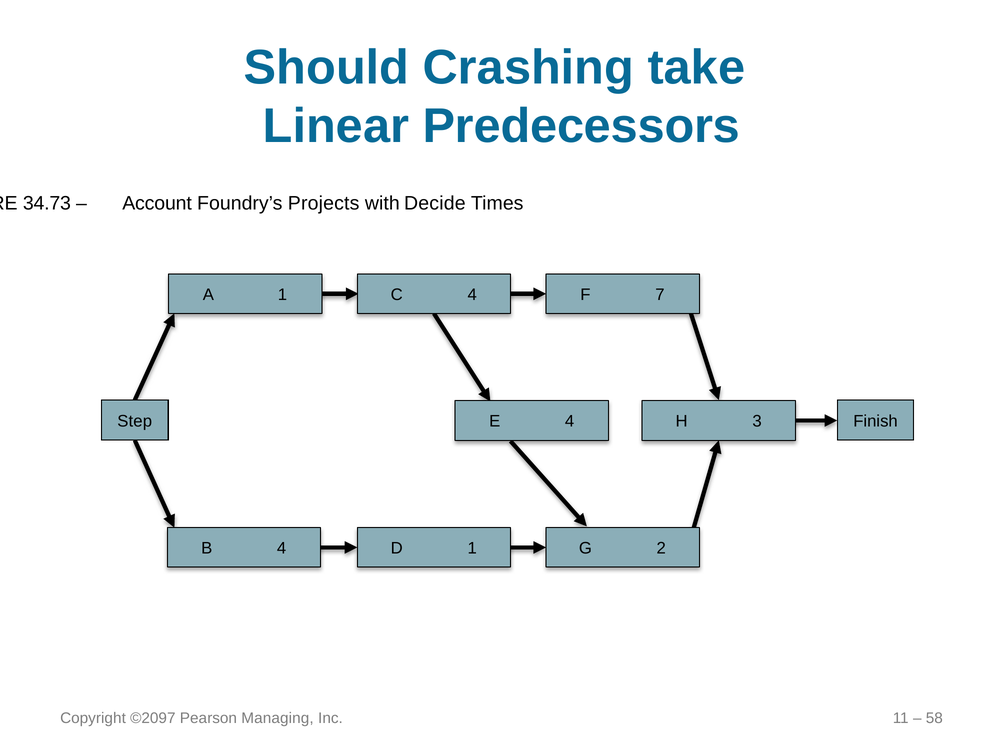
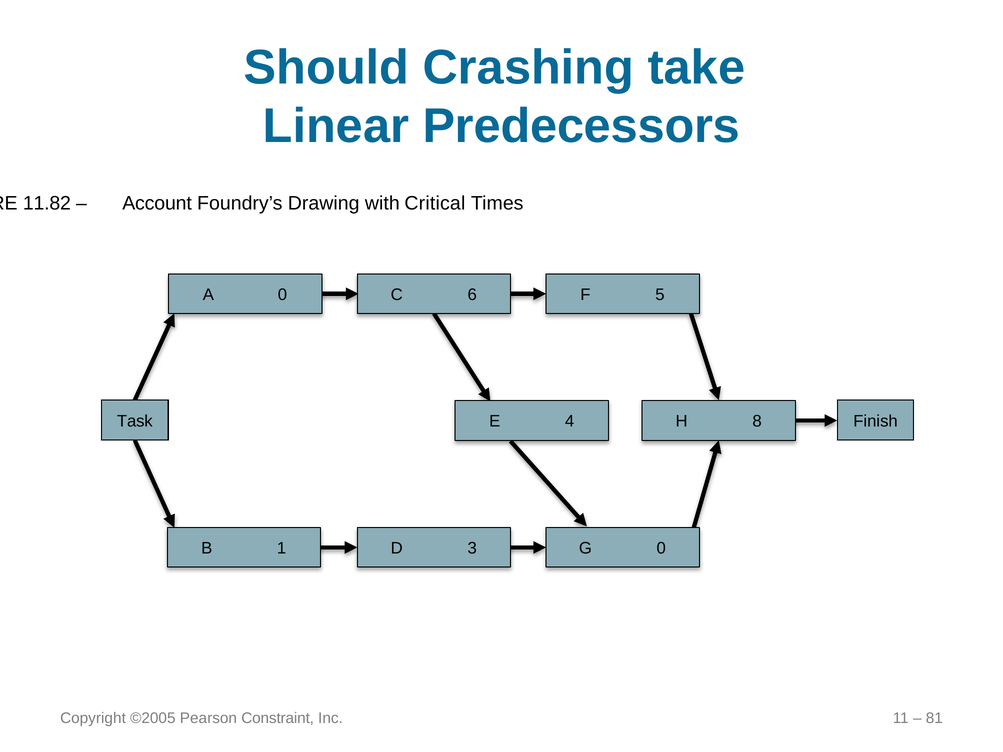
34.73: 34.73 -> 11.82
Projects: Projects -> Drawing
Decide: Decide -> Critical
A 1: 1 -> 0
C 4: 4 -> 6
7: 7 -> 5
Step: Step -> Task
3: 3 -> 8
B 4: 4 -> 1
D 1: 1 -> 3
G 2: 2 -> 0
©2097: ©2097 -> ©2005
Managing: Managing -> Constraint
58: 58 -> 81
